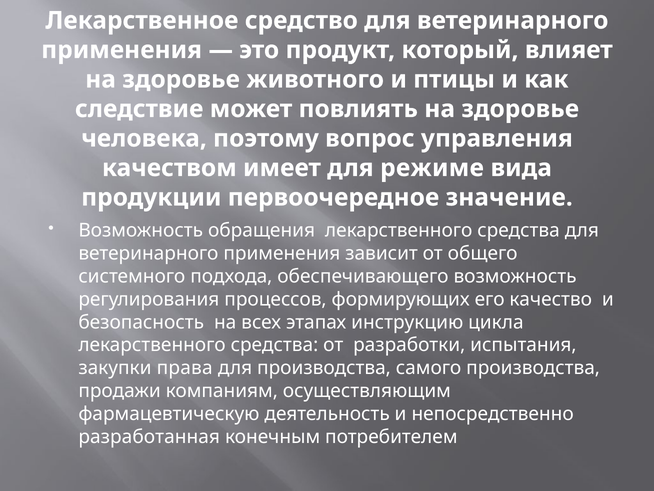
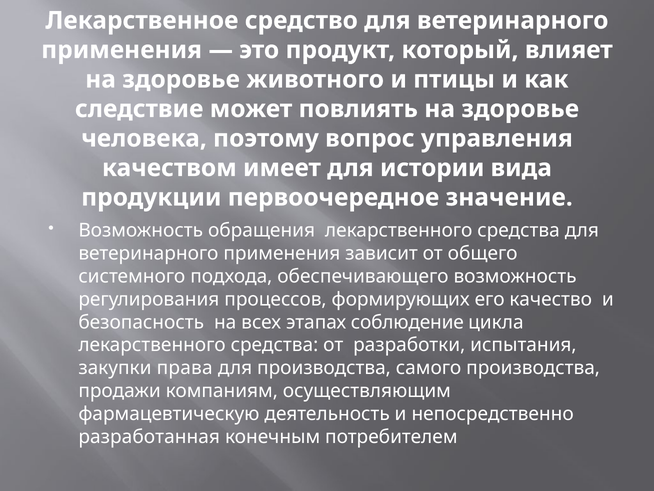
режиме: режиме -> истории
инструкцию: инструкцию -> соблюдение
